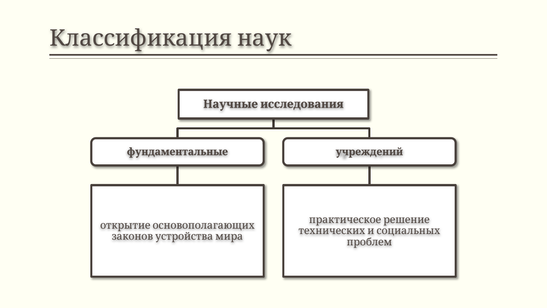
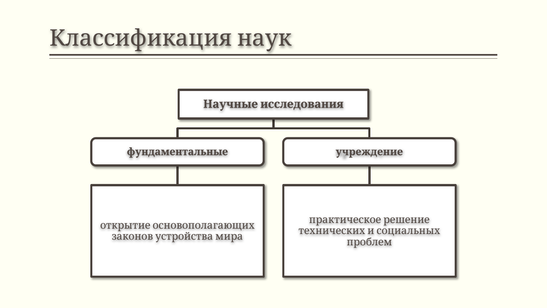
учреждений: учреждений -> учреждение
